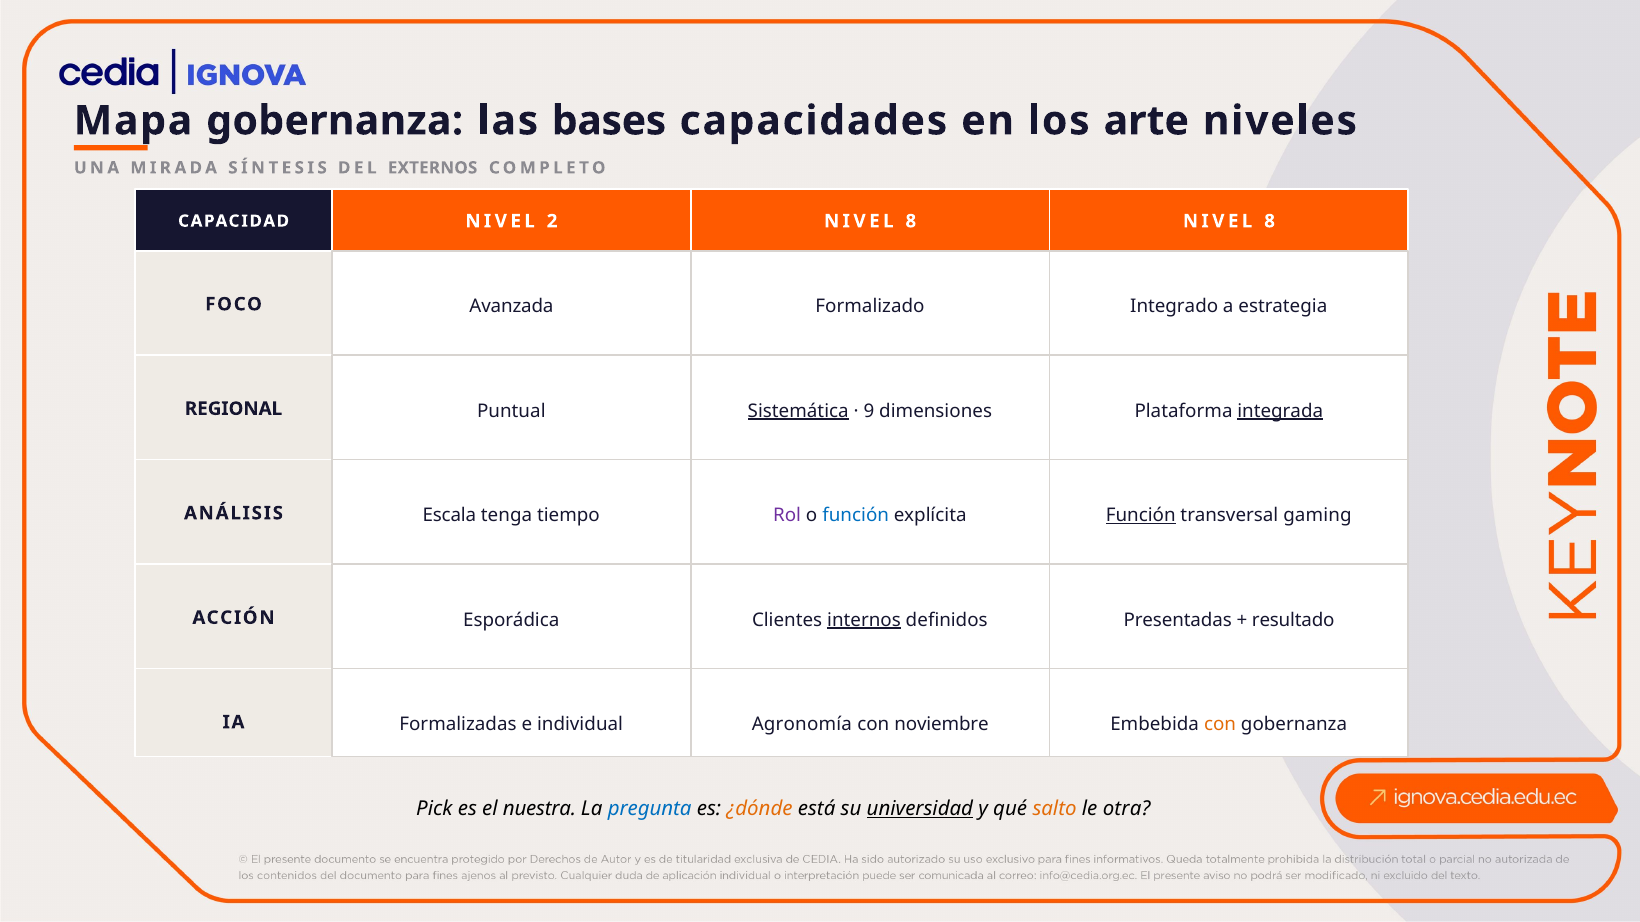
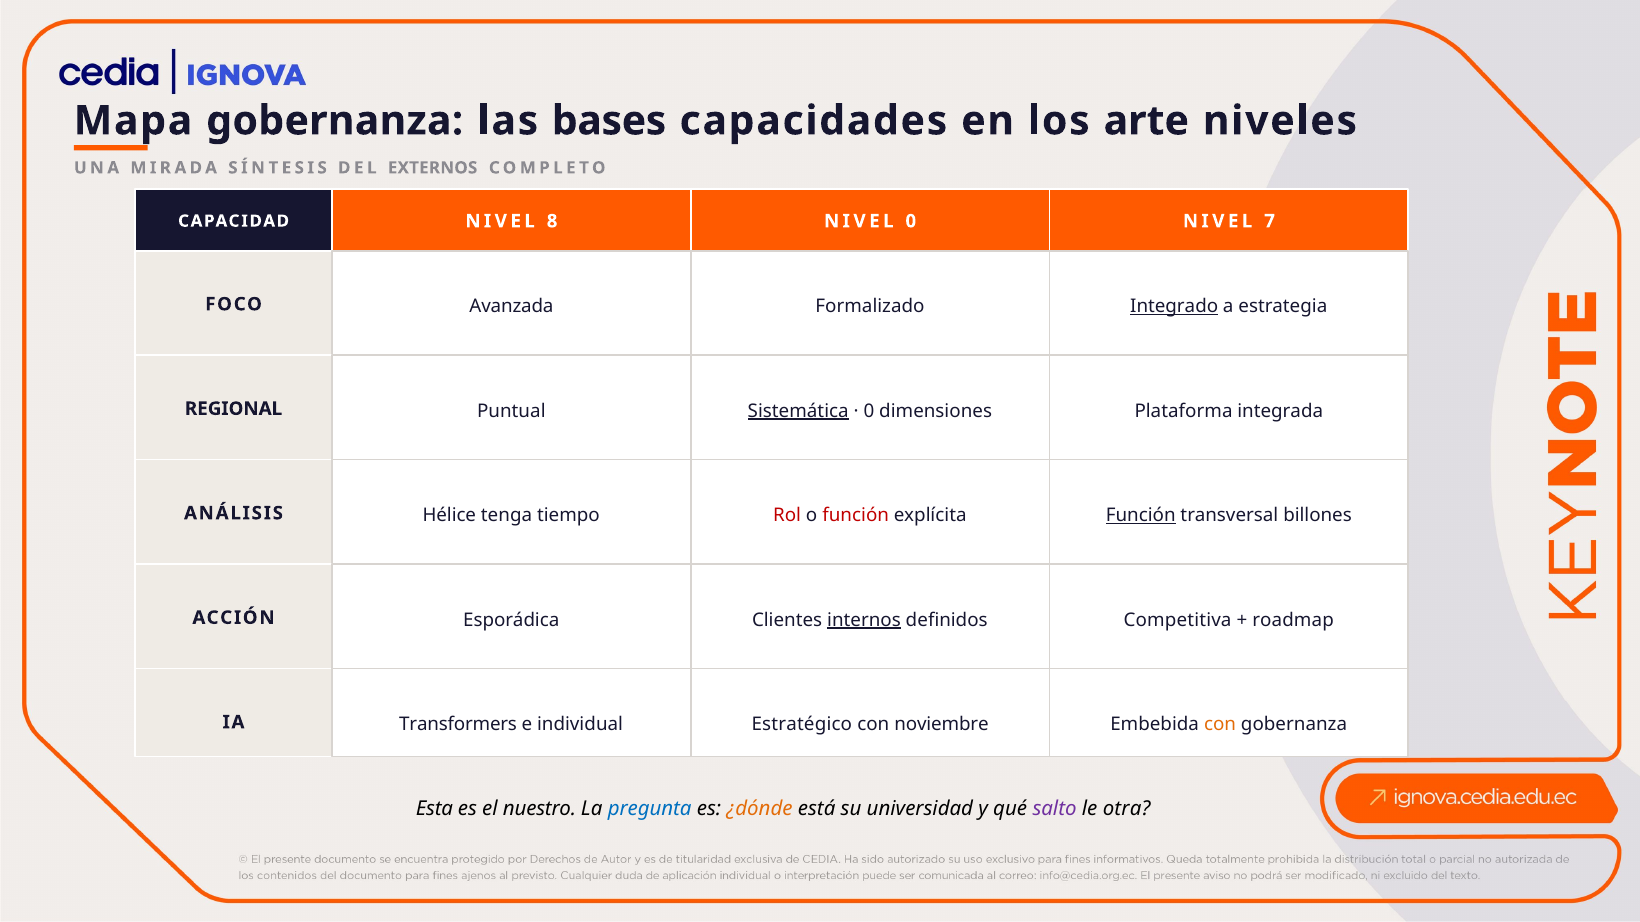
2: 2 -> 8
8 at (911, 221): 8 -> 0
8 at (1270, 221): 8 -> 7
Integrado underline: none -> present
9 at (869, 411): 9 -> 0
integrada underline: present -> none
Escala: Escala -> Hélice
Rol colour: purple -> red
función at (856, 516) colour: blue -> red
gaming: gaming -> billones
Presentadas: Presentadas -> Competitiva
resultado: resultado -> roadmap
Formalizadas: Formalizadas -> Transformers
Agronomía: Agronomía -> Estratégico
Pick: Pick -> Esta
nuestra: nuestra -> nuestro
universidad underline: present -> none
salto colour: orange -> purple
